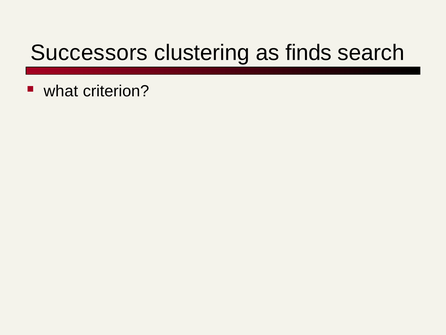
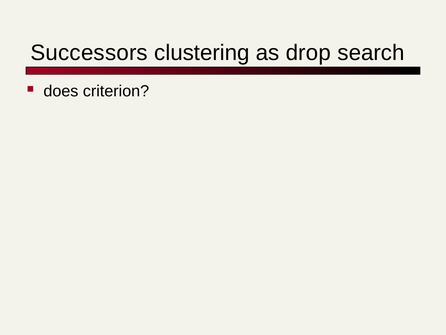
finds: finds -> drop
what: what -> does
